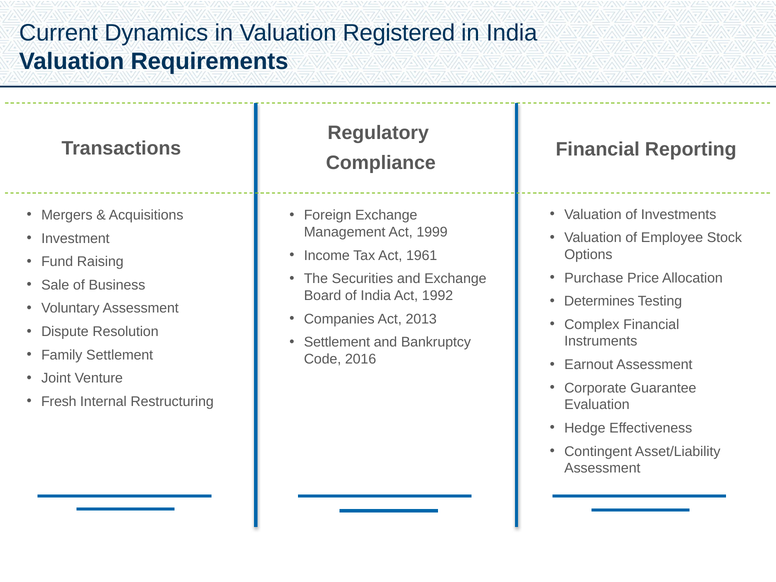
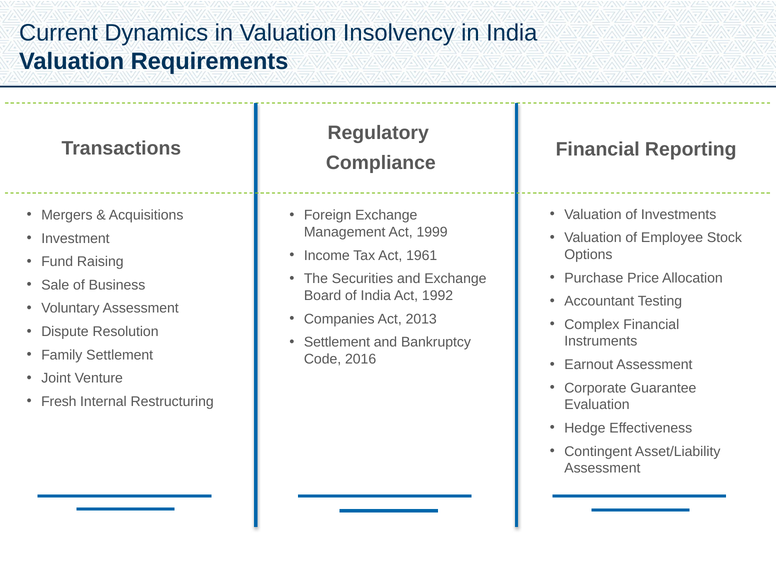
Registered: Registered -> Insolvency
Determines: Determines -> Accountant
